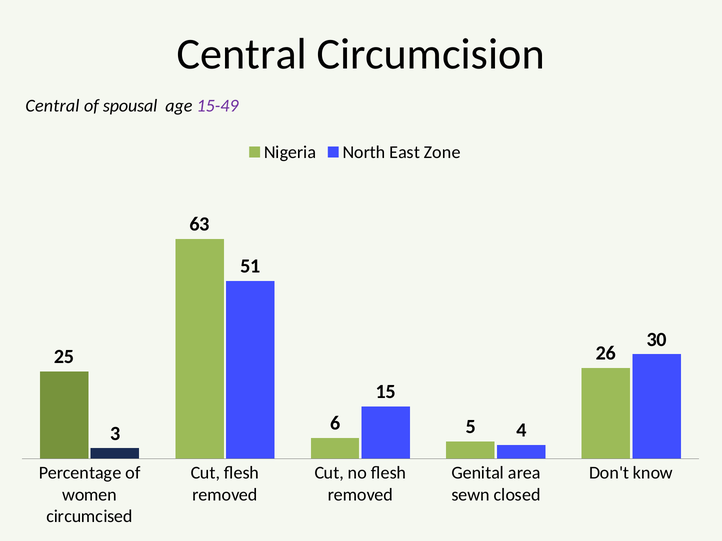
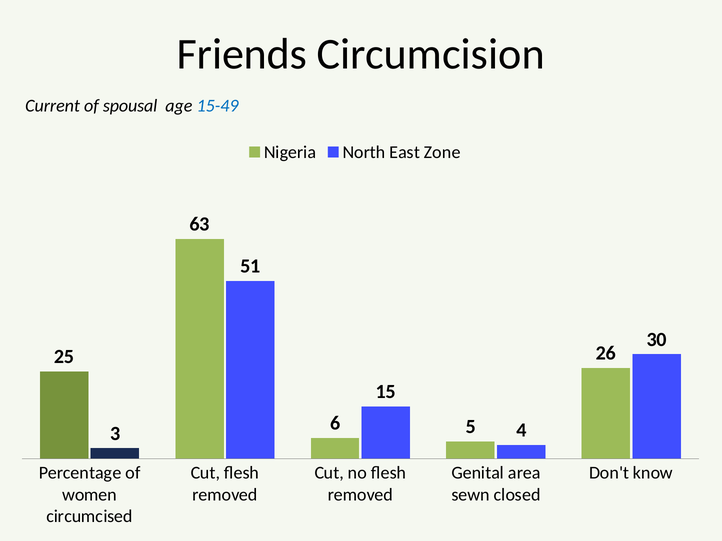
Central at (242, 54): Central -> Friends
Central at (52, 106): Central -> Current
15-49 colour: purple -> blue
